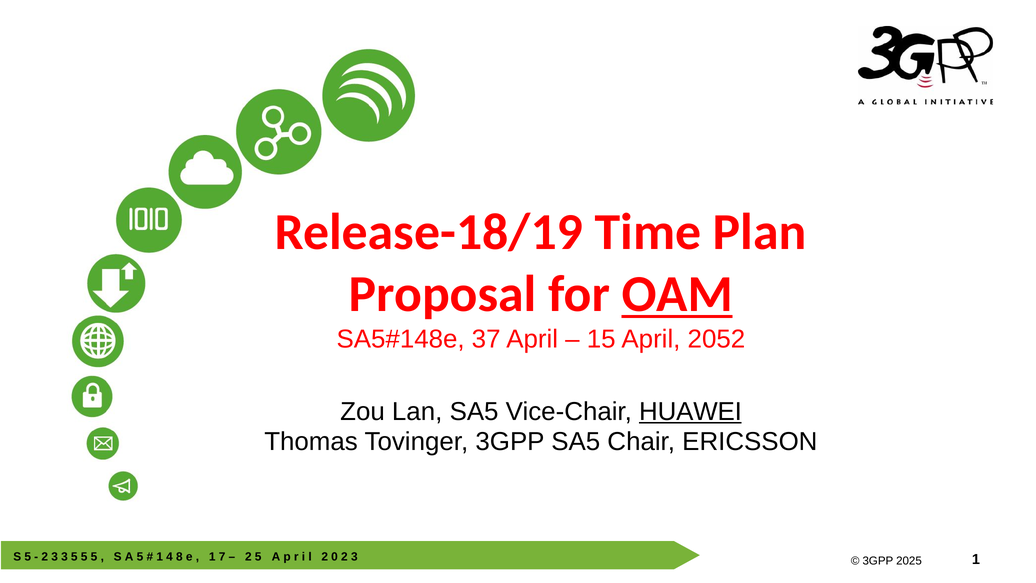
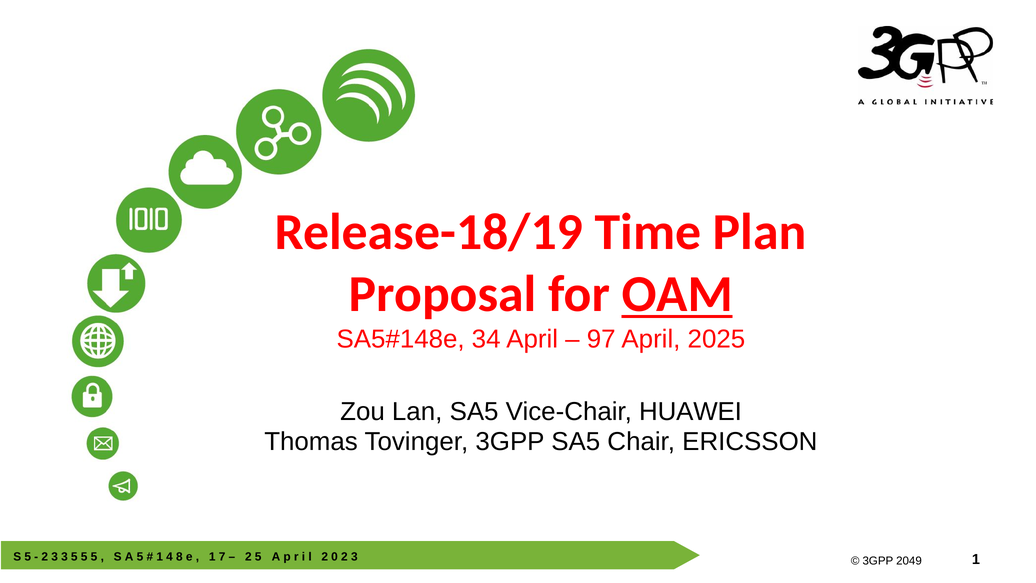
37: 37 -> 34
15: 15 -> 97
2052: 2052 -> 2025
HUAWEI underline: present -> none
2025: 2025 -> 2049
